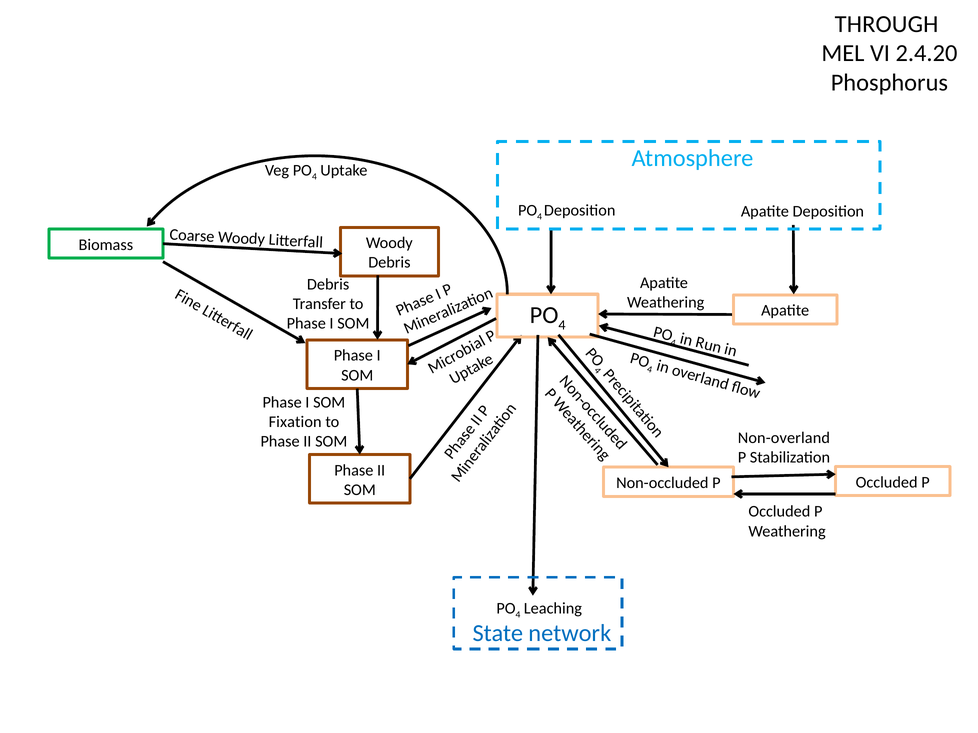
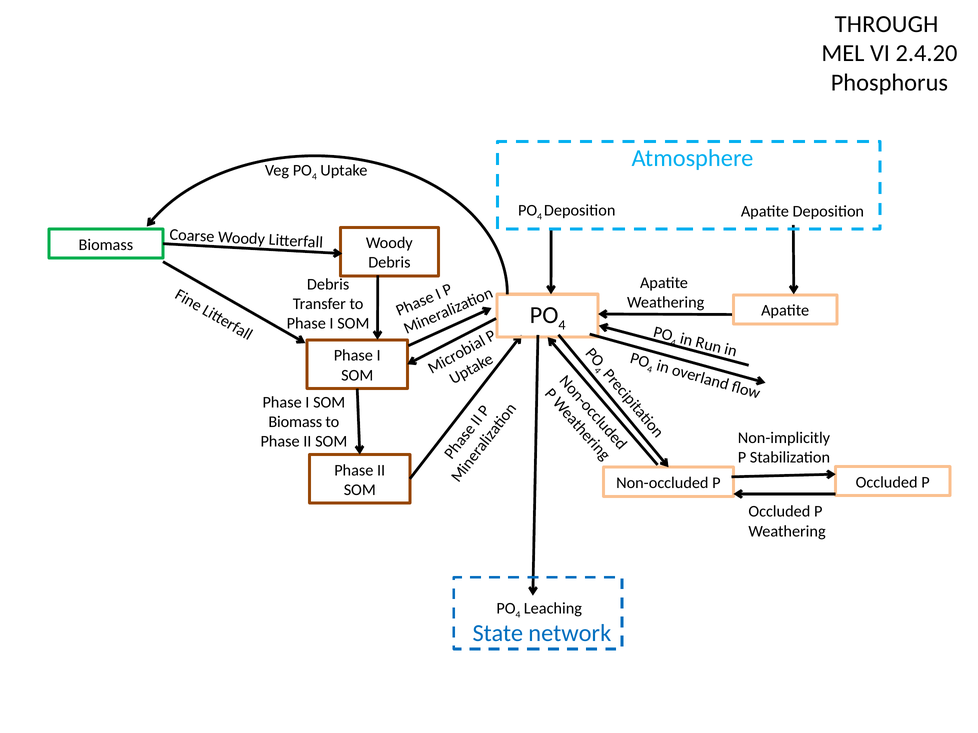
Fixation at (295, 422): Fixation -> Biomass
Non-overland: Non-overland -> Non-implicitly
